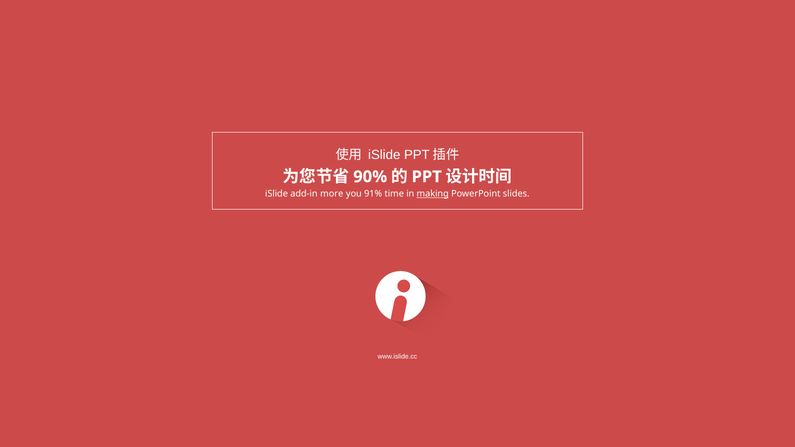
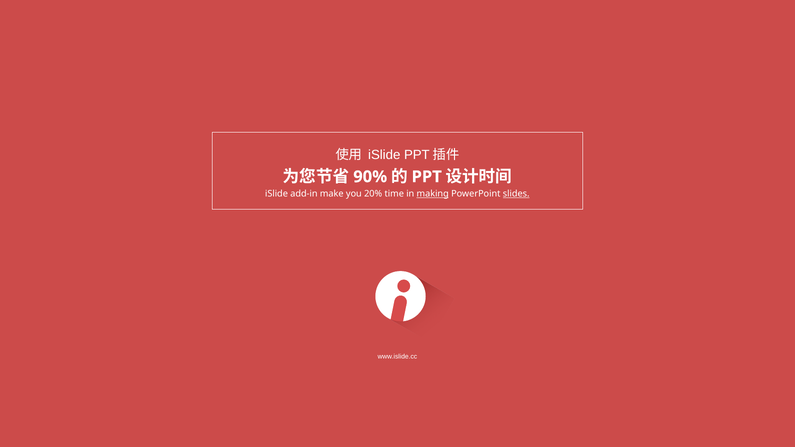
more: more -> make
91%: 91% -> 20%
slides underline: none -> present
